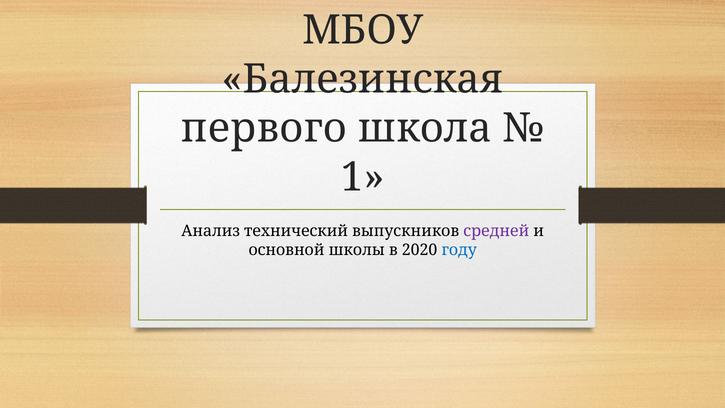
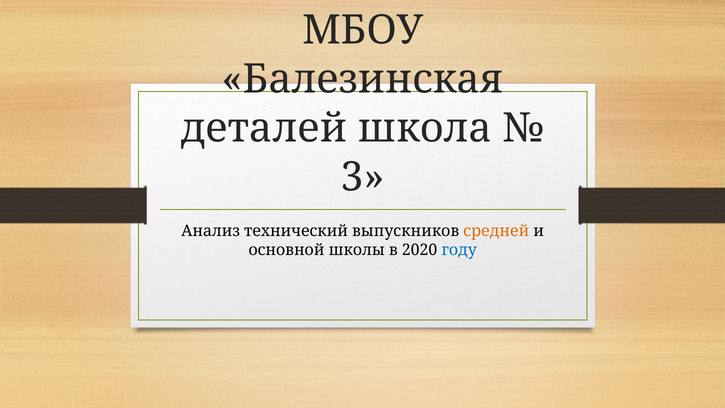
первого: первого -> деталей
1: 1 -> 3
средней colour: purple -> orange
